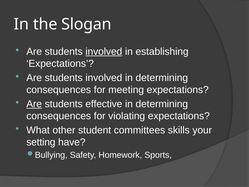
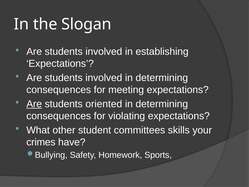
involved at (104, 52) underline: present -> none
effective: effective -> oriented
setting: setting -> crimes
